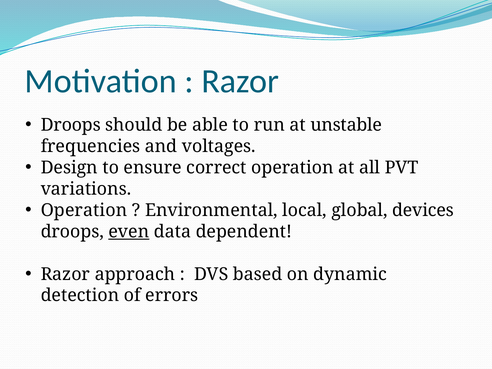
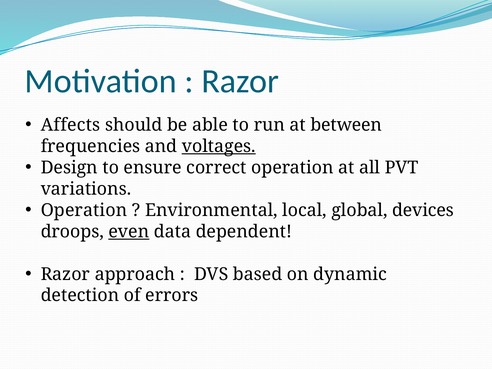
Droops at (71, 125): Droops -> Affects
unstable: unstable -> between
voltages underline: none -> present
